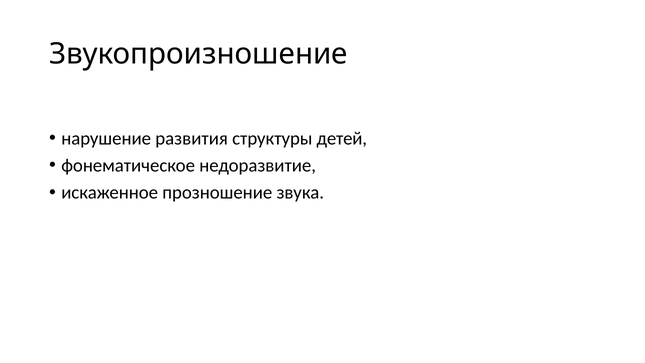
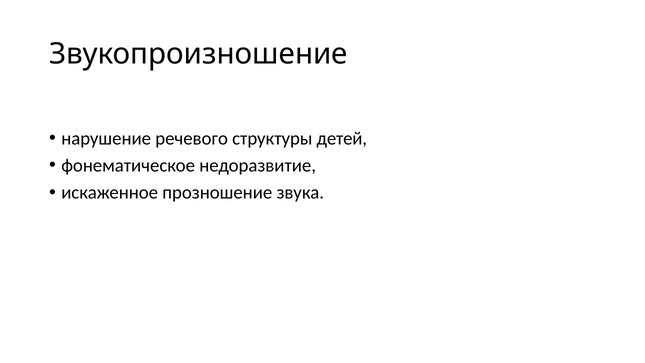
развития: развития -> речевого
